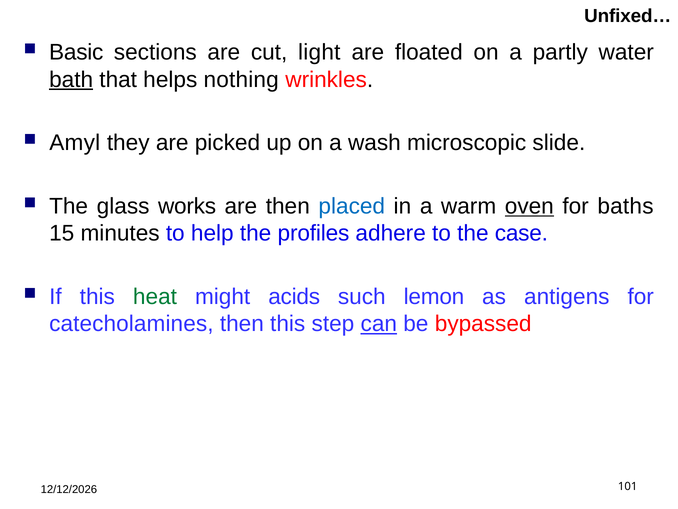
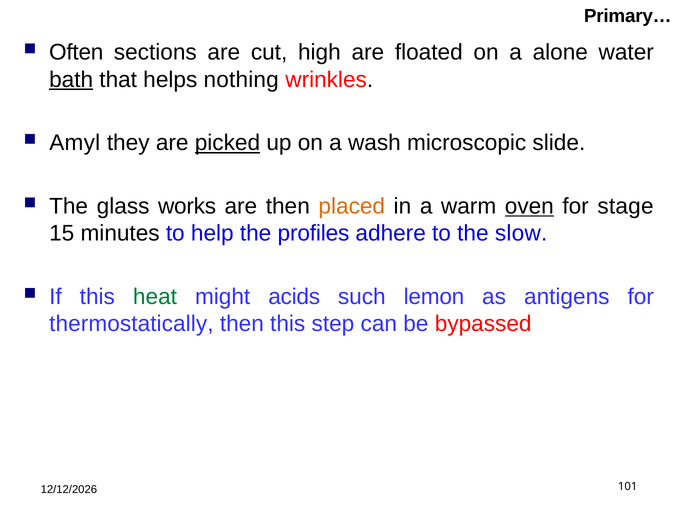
Unfixed…: Unfixed… -> Primary…
Basic: Basic -> Often
light: light -> high
partly: partly -> alone
picked underline: none -> present
placed colour: blue -> orange
baths: baths -> stage
case: case -> slow
catecholamines: catecholamines -> thermostatically
can underline: present -> none
